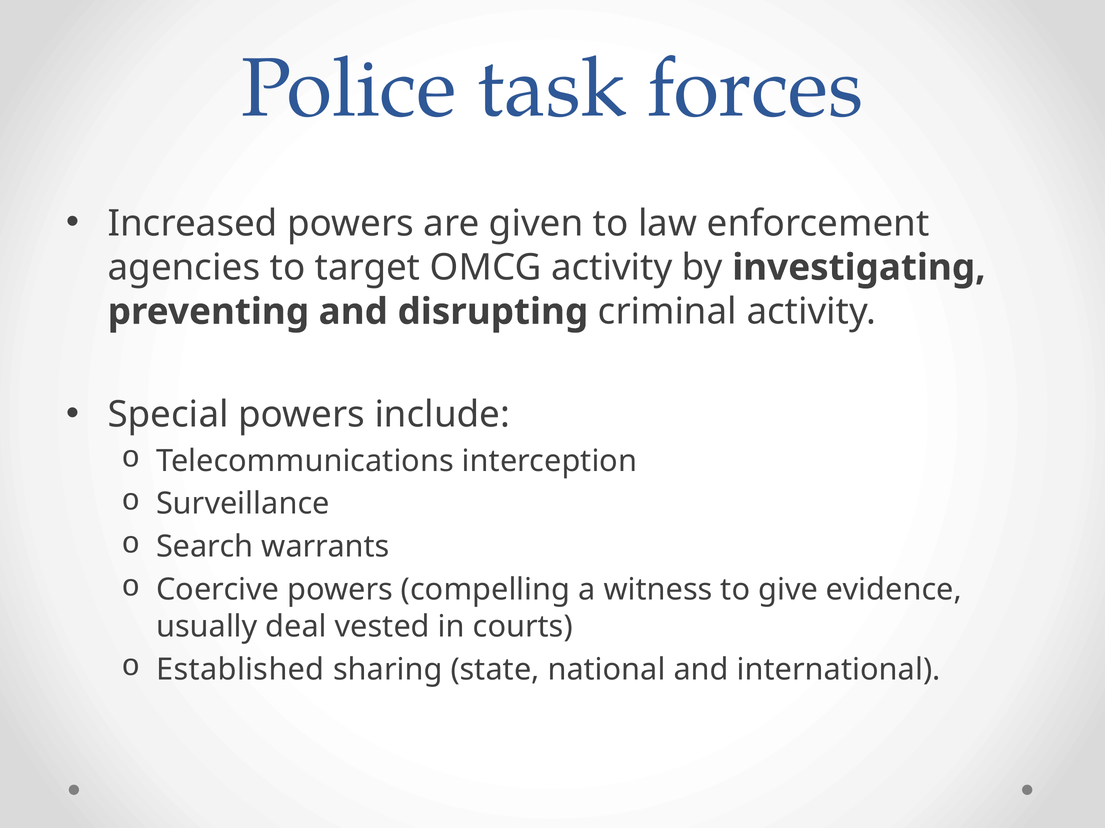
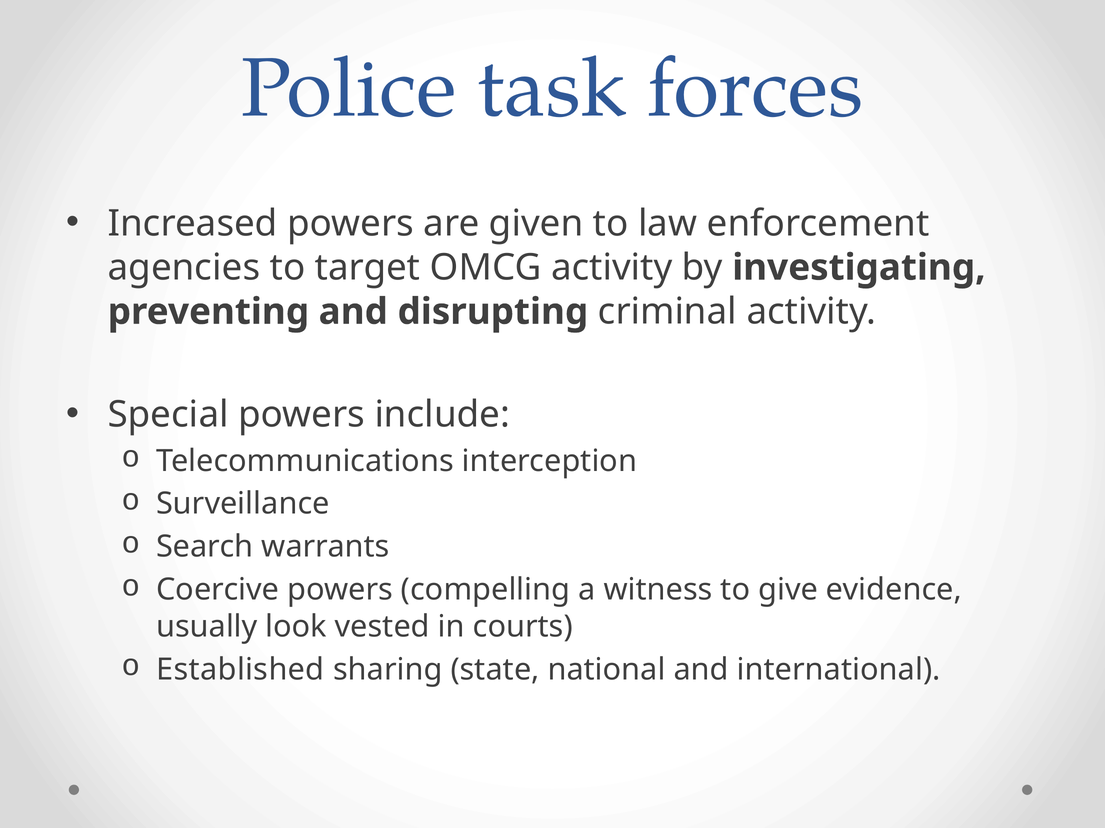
deal: deal -> look
